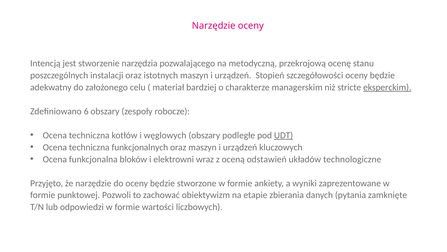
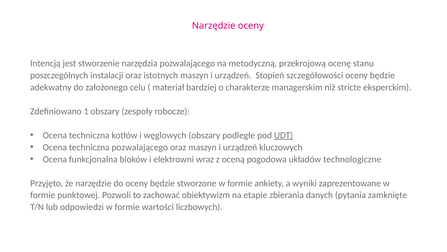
eksperckim underline: present -> none
6: 6 -> 1
techniczna funkcjonalnych: funkcjonalnych -> pozwalającego
odstawień: odstawień -> pogodowa
